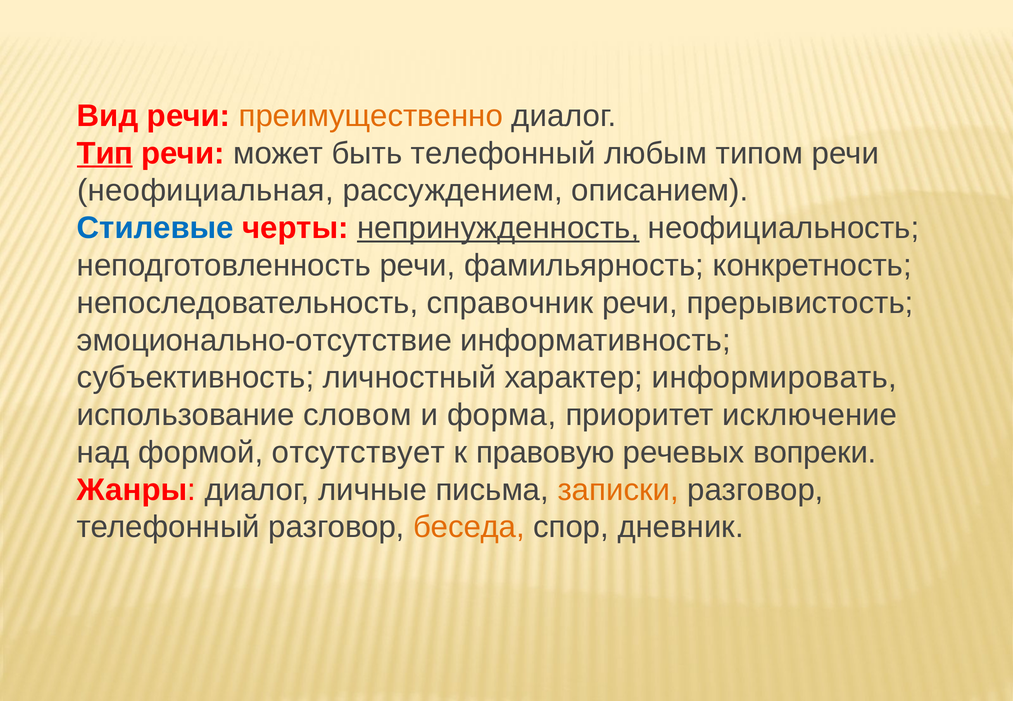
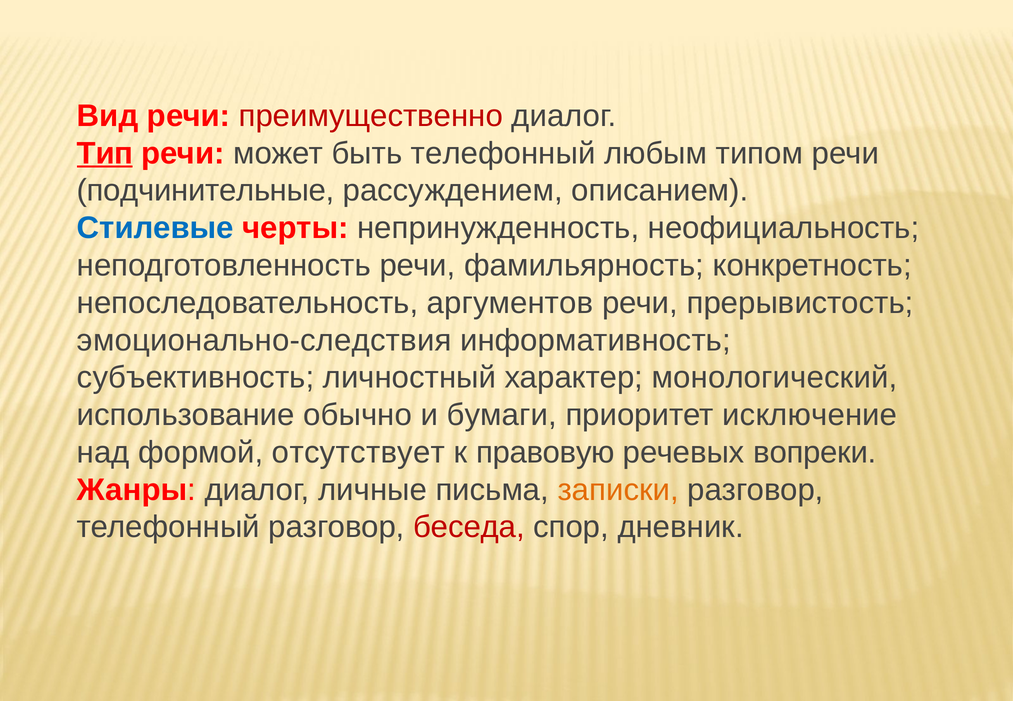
преимущественно colour: orange -> red
неофициальная: неофициальная -> подчинительные
непринужденность underline: present -> none
справочник: справочник -> аргументов
эмоционально-отсутствие: эмоционально-отсутствие -> эмоционально-следствия
информировать: информировать -> монологический
словом: словом -> обычно
форма: форма -> бумаги
беседа colour: orange -> red
